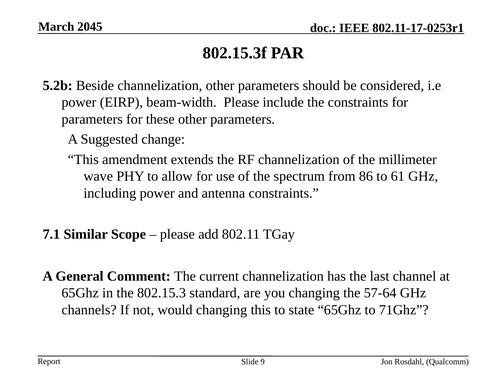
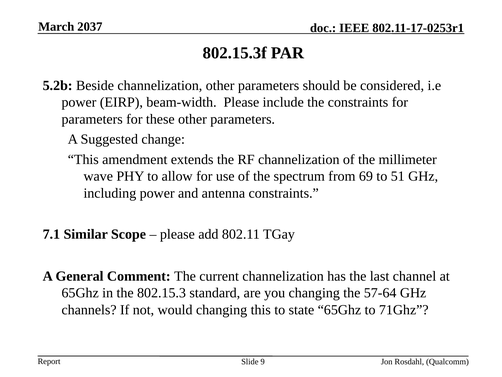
2045: 2045 -> 2037
86: 86 -> 69
61: 61 -> 51
